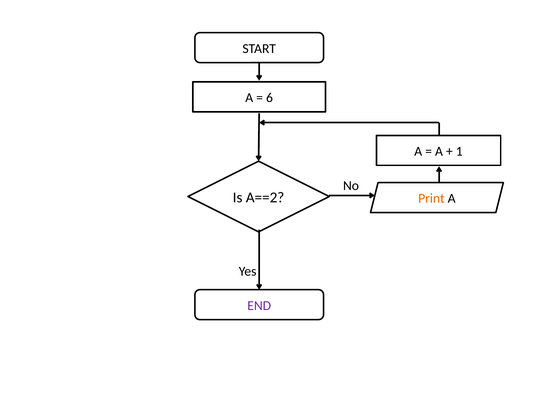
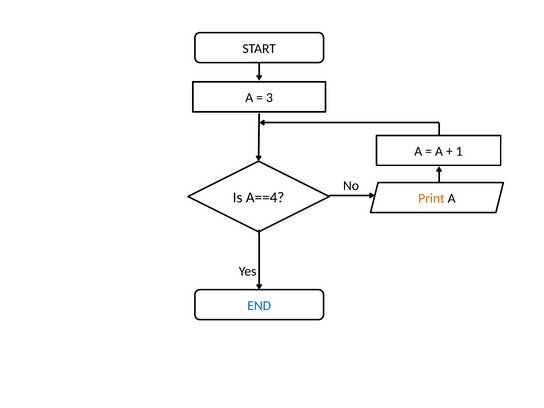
6: 6 -> 3
A==2: A==2 -> A==4
END colour: purple -> blue
